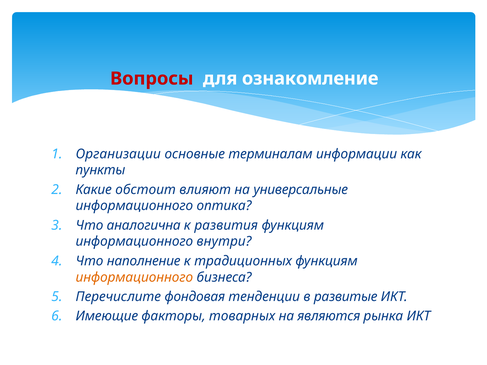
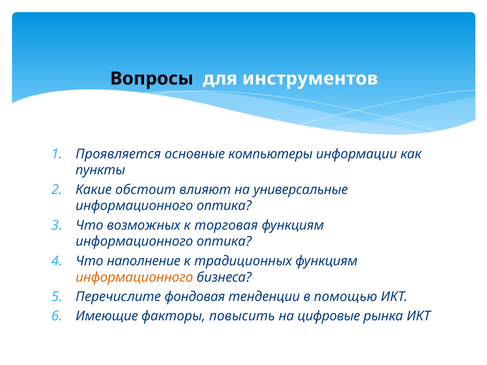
Вопросы colour: red -> black
ознакомление: ознакомление -> инструментов
Организации: Организации -> Проявляется
терминалам: терминалам -> компьютеры
аналогична: аналогична -> возможных
развития: развития -> торговая
внутри at (224, 242): внутри -> оптика
развитые: развитые -> помощью
товарных: товарных -> повысить
являются: являются -> цифровые
